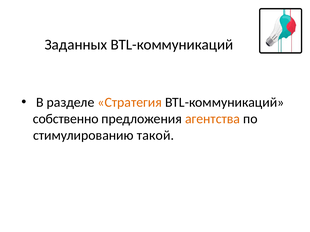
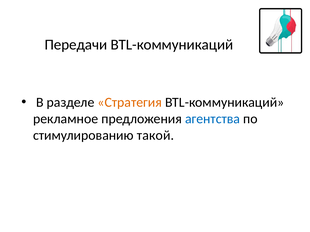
Заданных: Заданных -> Передачи
собственно: собственно -> рекламное
агентства colour: orange -> blue
